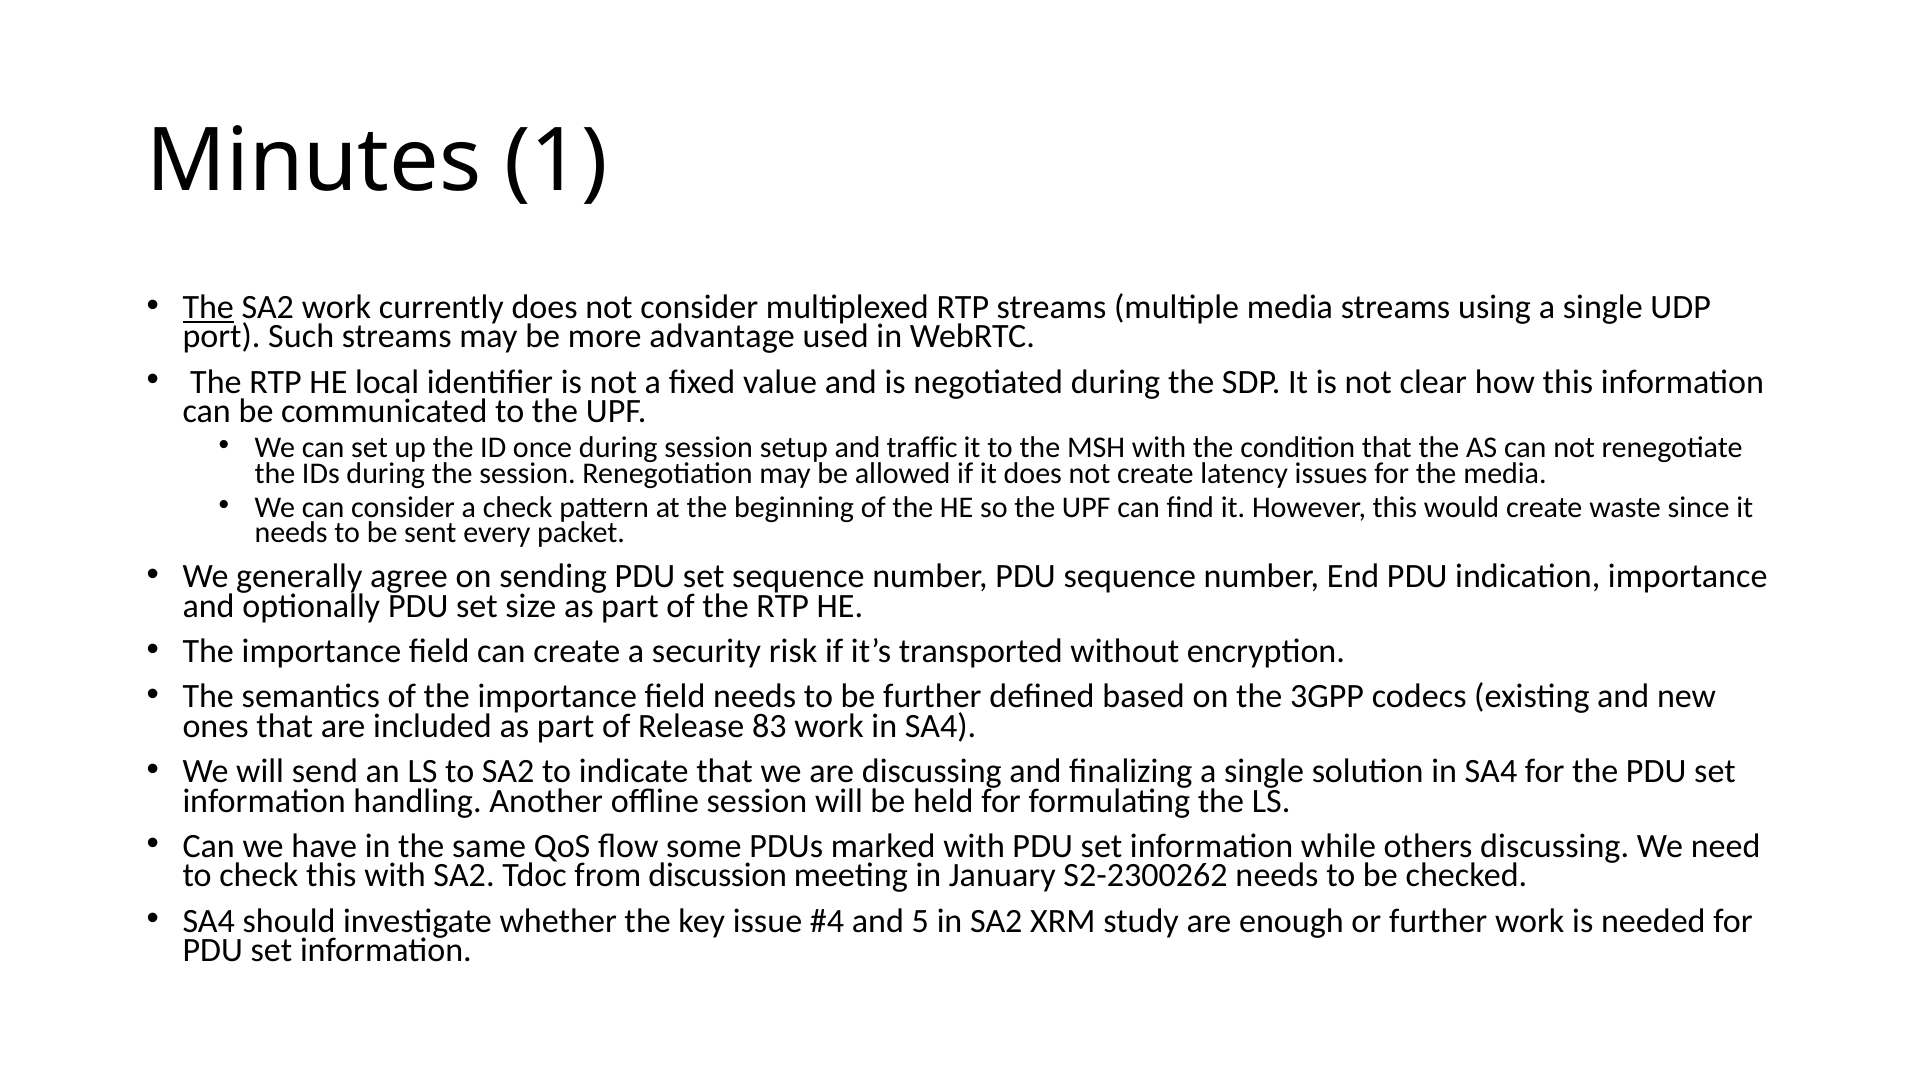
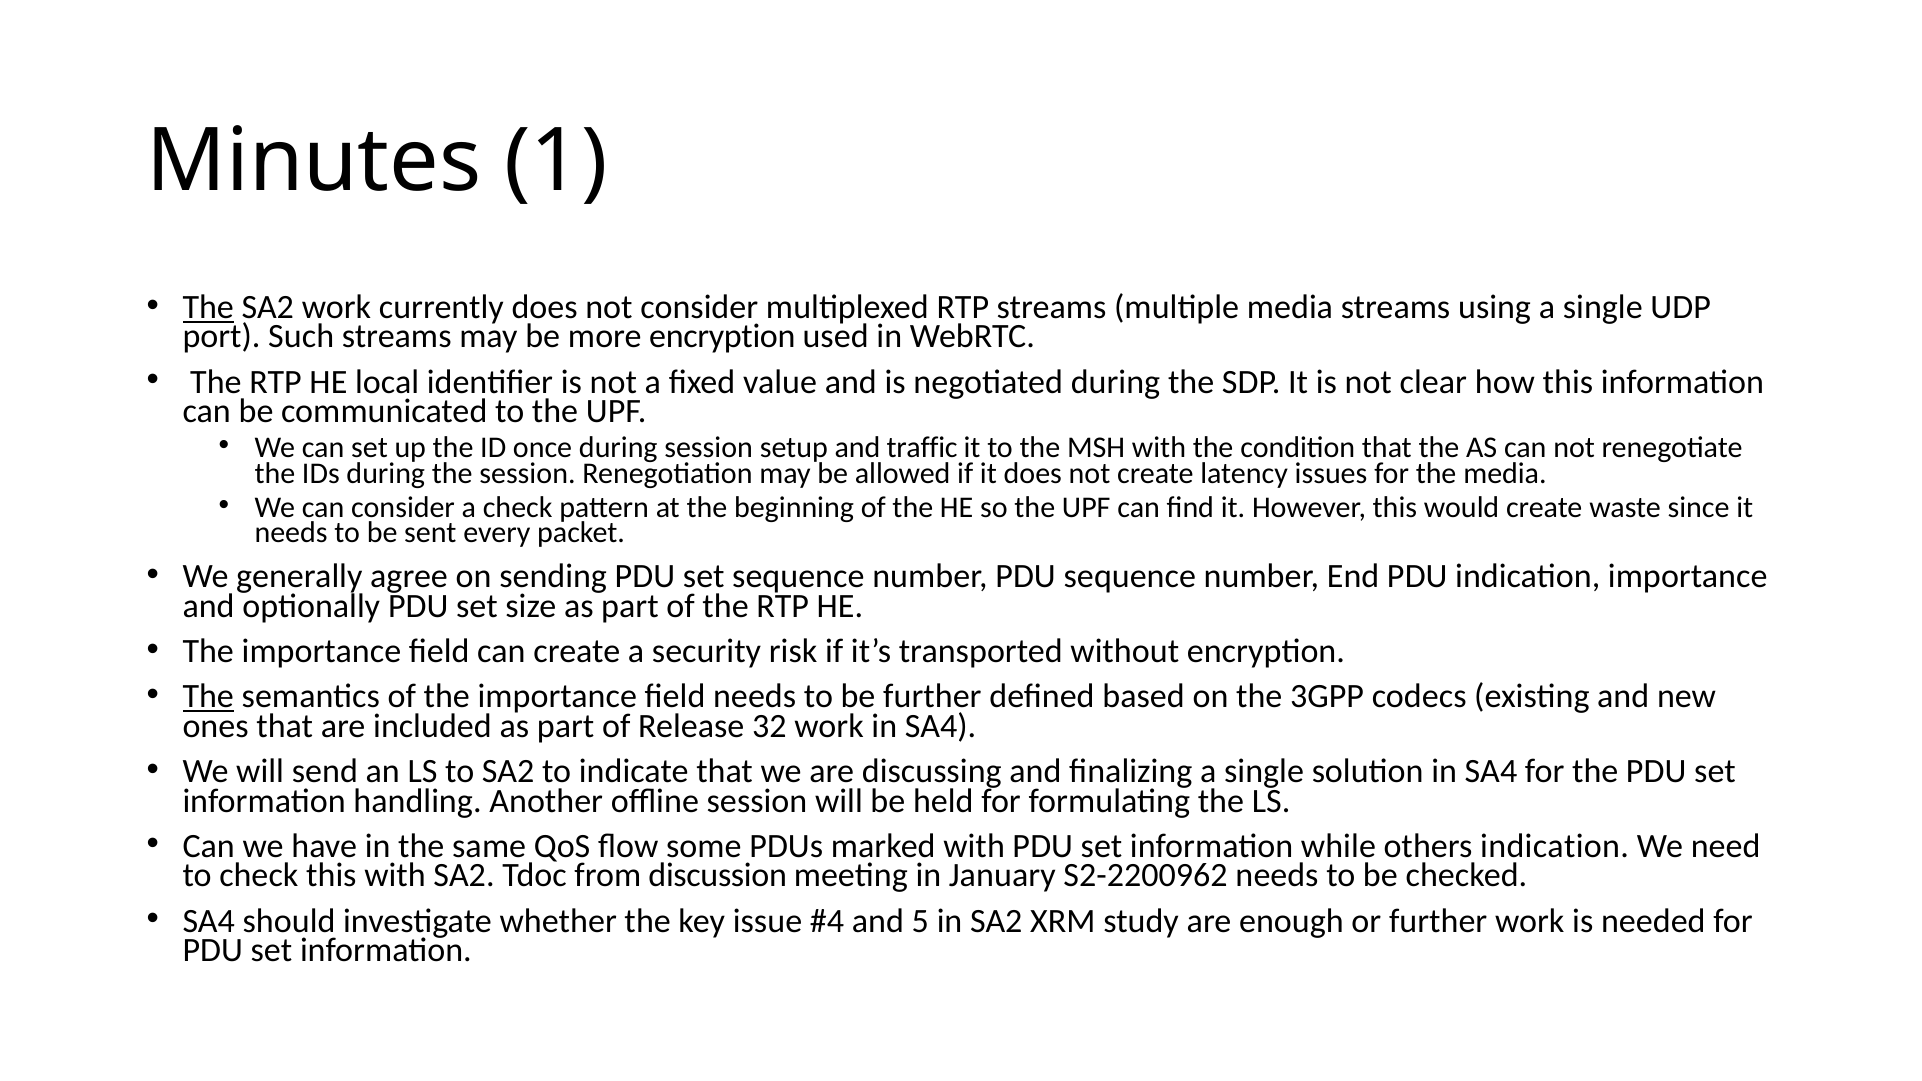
more advantage: advantage -> encryption
The at (208, 697) underline: none -> present
83: 83 -> 32
others discussing: discussing -> indication
S2-2300262: S2-2300262 -> S2-2200962
